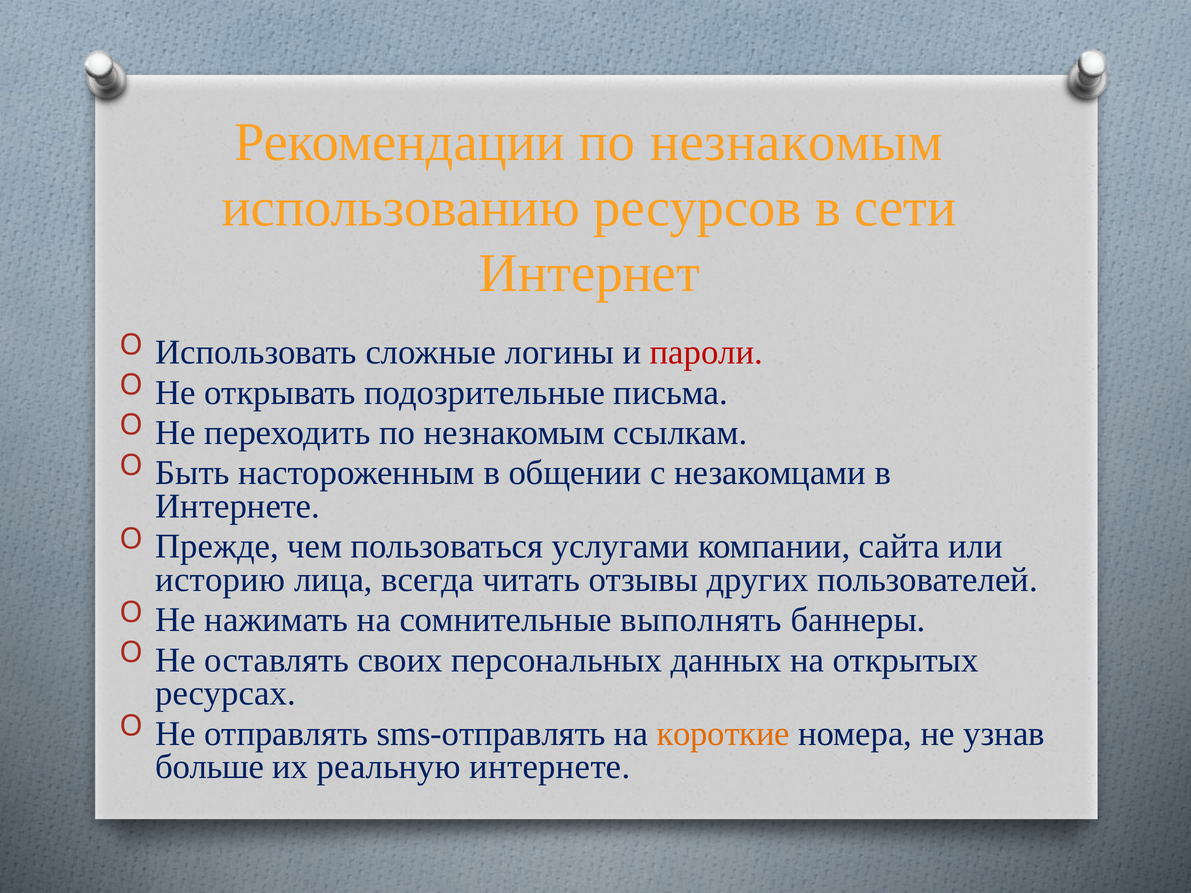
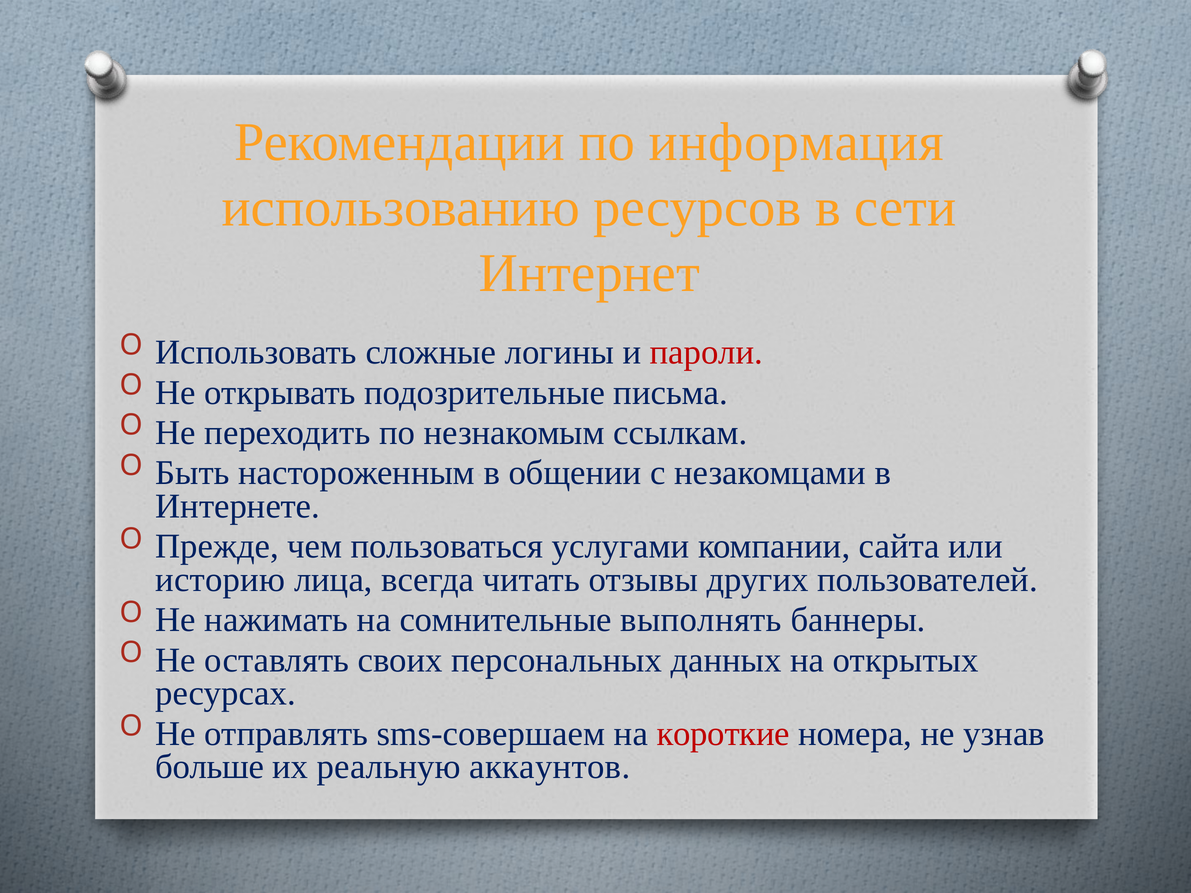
Рекомендации по незнакомым: незнакомым -> информация
sms-отправлять: sms-отправлять -> sms-совершаем
короткие colour: orange -> red
реальную интернете: интернете -> аккаунтов
